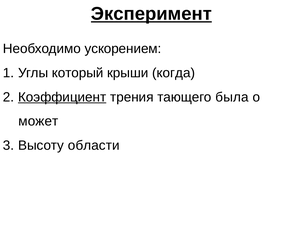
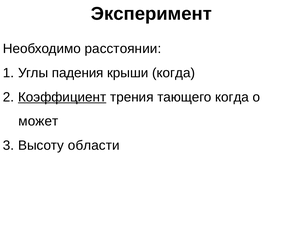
Эксперимент underline: present -> none
ускорением: ускорением -> расстоянии
который: который -> падения
тающего была: была -> когда
